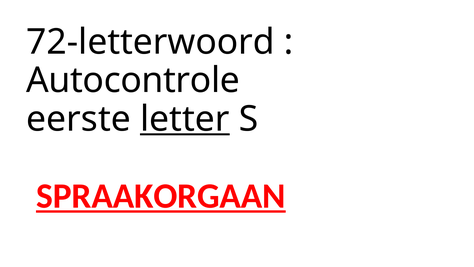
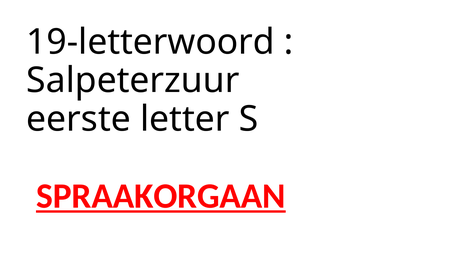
72-letterwoord: 72-letterwoord -> 19-letterwoord
Autocontrole: Autocontrole -> Salpeterzuur
letter underline: present -> none
